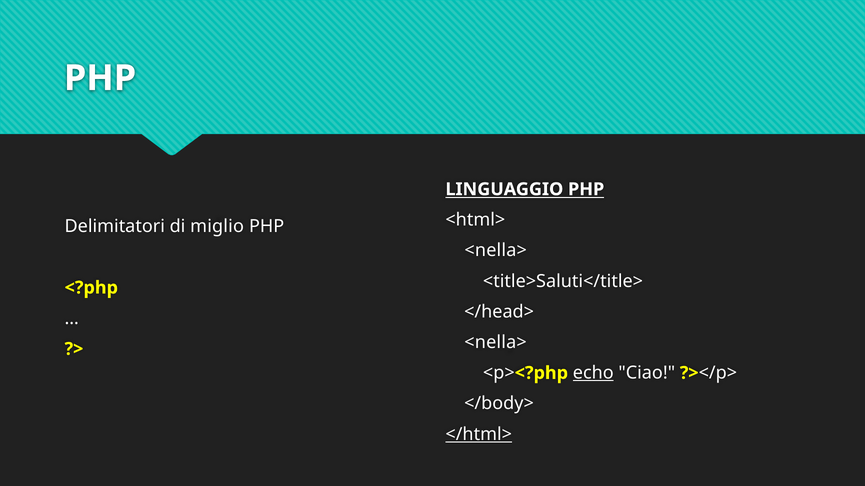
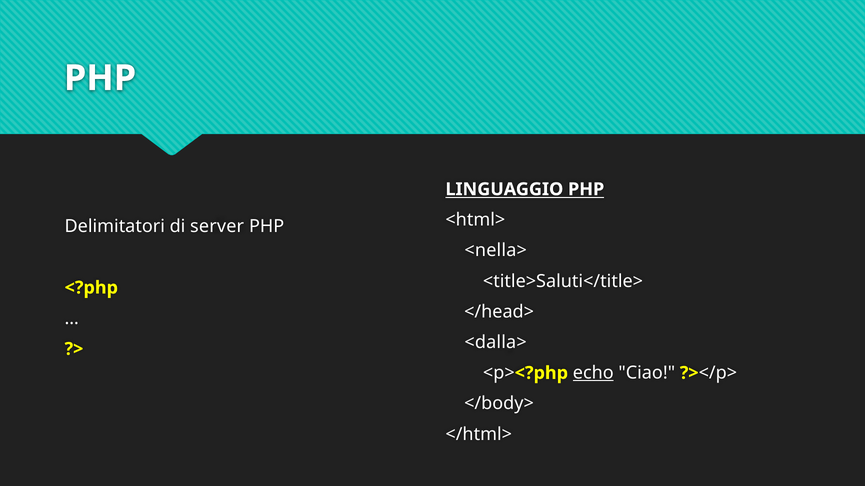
miglio: miglio -> server
<nella> at (496, 343): <nella> -> <dalla>
</html> underline: present -> none
